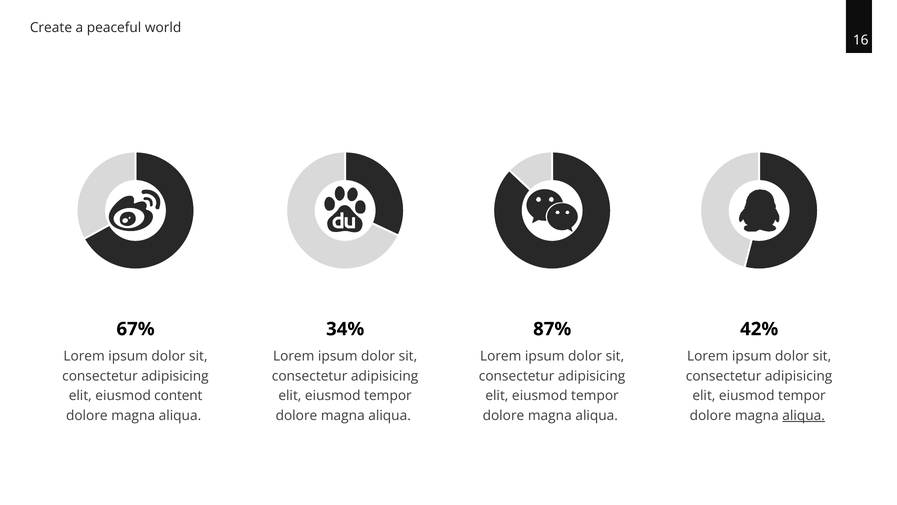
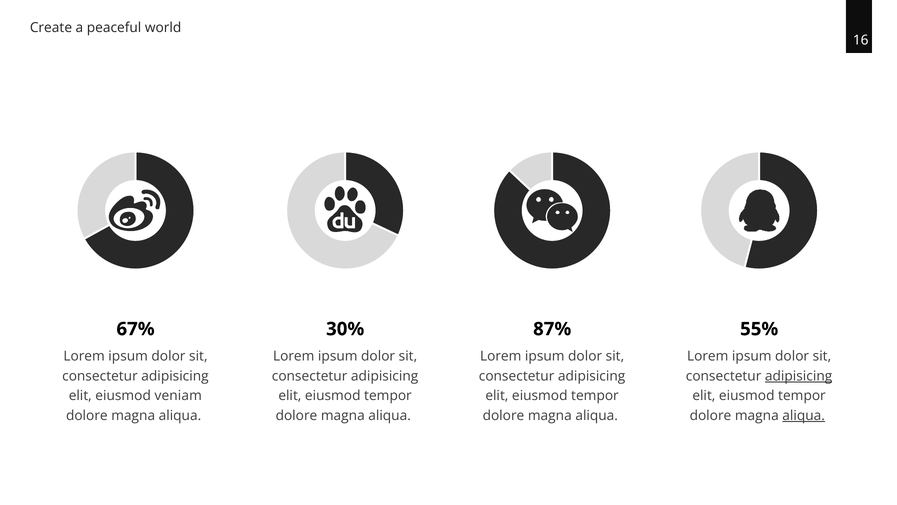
34%: 34% -> 30%
42%: 42% -> 55%
adipisicing at (799, 376) underline: none -> present
content: content -> veniam
